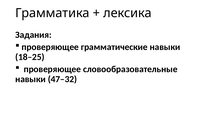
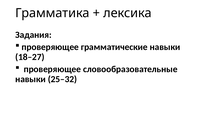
18–25: 18–25 -> 18–27
47–32: 47–32 -> 25–32
